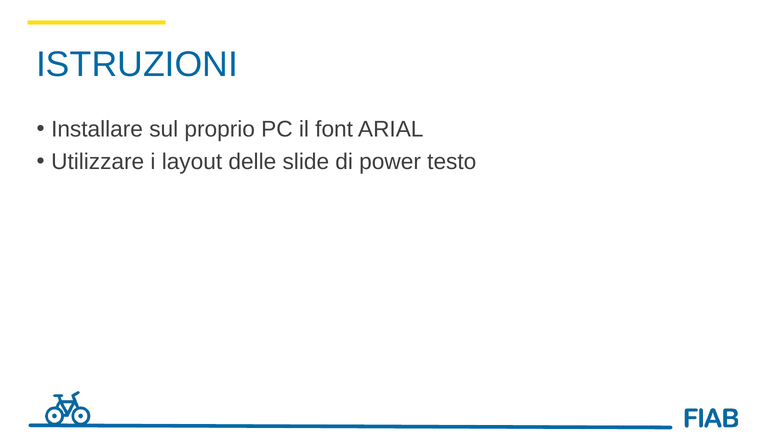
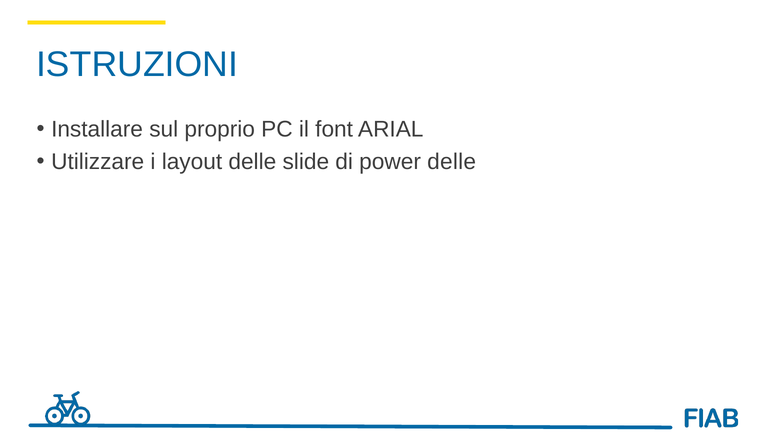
power testo: testo -> delle
